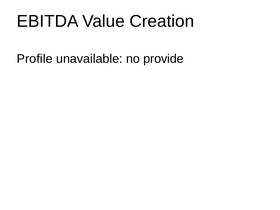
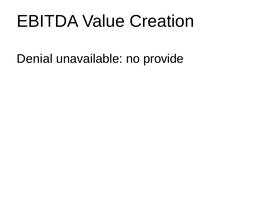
Profile: Profile -> Denial
